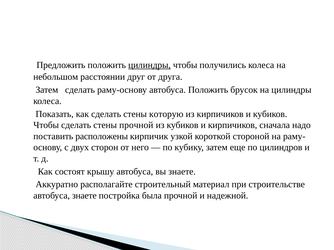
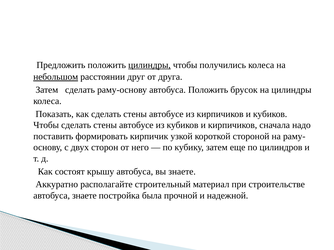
небольшом underline: none -> present
как сделать стены которую: которую -> автобусе
Чтобы сделать стены прочной: прочной -> автобусе
расположены: расположены -> формировать
